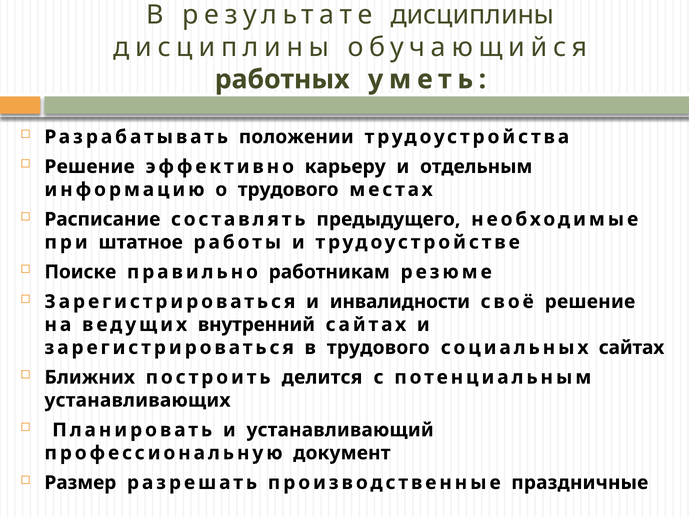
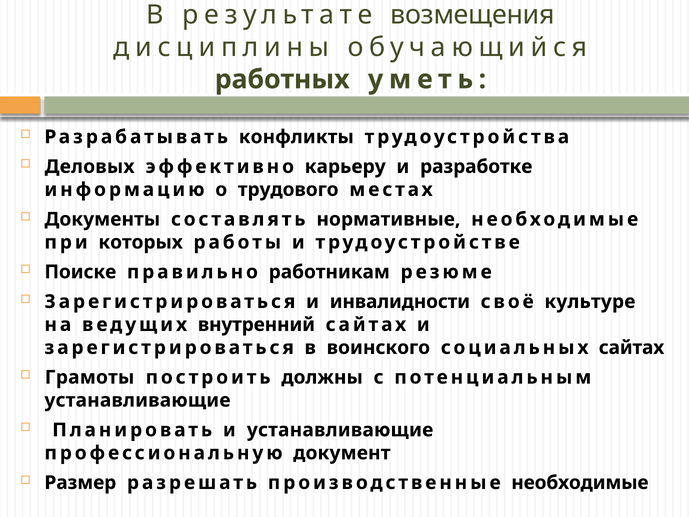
результате дисциплины: дисциплины -> возмещения
положении: положении -> конфликты
Решение at (90, 167): Решение -> Деловых
отдельным: отдельным -> разработке
Расписание: Расписание -> Документы
предыдущего: предыдущего -> нормативные
штатное: штатное -> которых
своё решение: решение -> культуре
в трудового: трудового -> воинского
Ближних: Ближних -> Грамоты
делится: делится -> должны
устанавливающих at (137, 400): устанавливающих -> устанавливающие
и устанавливающий: устанавливающий -> устанавливающие
производственные праздничные: праздничные -> необходимые
